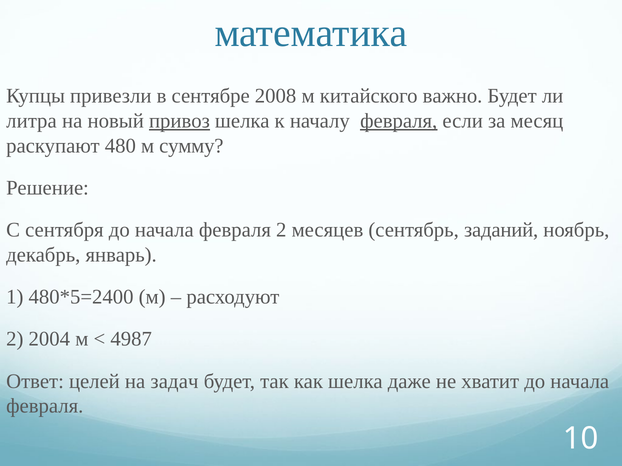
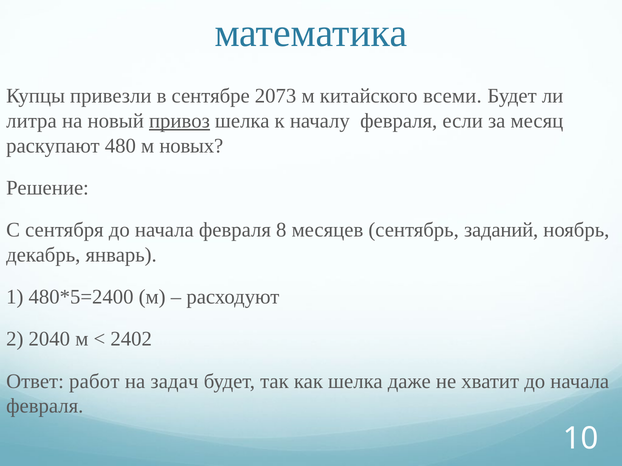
2008: 2008 -> 2073
важно: важно -> всеми
февраля at (399, 121) underline: present -> none
сумму: сумму -> новых
февраля 2: 2 -> 8
2004: 2004 -> 2040
4987: 4987 -> 2402
целей: целей -> работ
